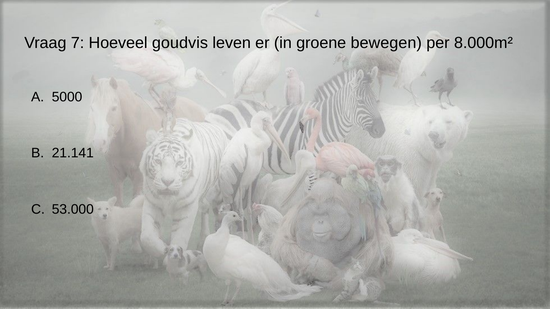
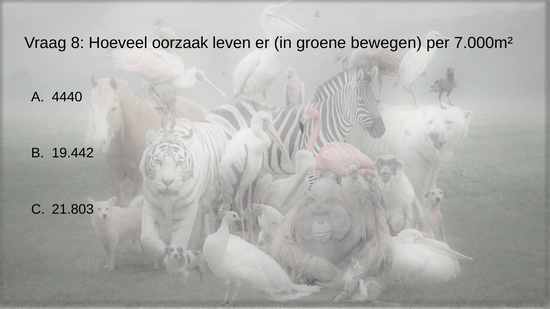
7: 7 -> 8
goudvis: goudvis -> oorzaak
8.000m²: 8.000m² -> 7.000m²
5000: 5000 -> 4440
21.141: 21.141 -> 19.442
53.000: 53.000 -> 21.803
